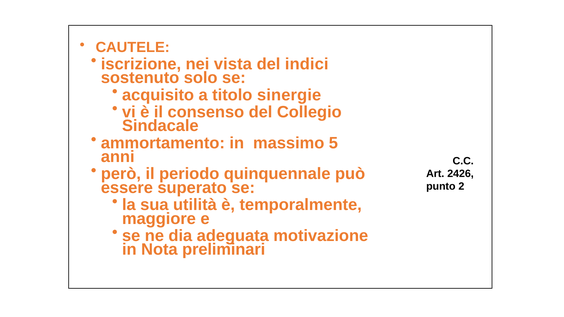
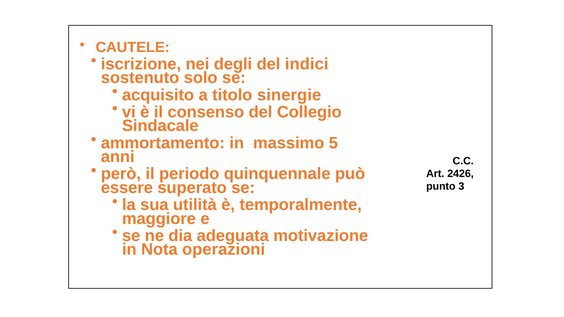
vista: vista -> degli
2: 2 -> 3
preliminari: preliminari -> operazioni
